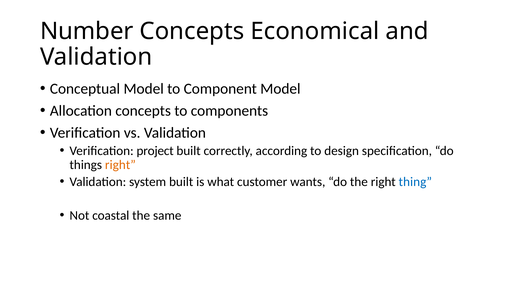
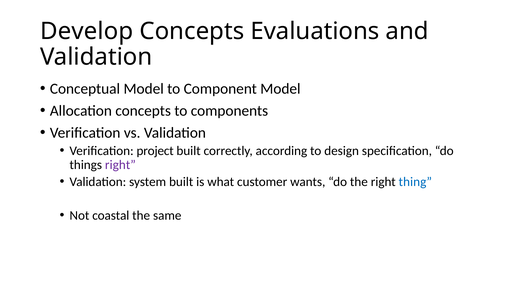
Number: Number -> Develop
Economical: Economical -> Evaluations
right at (120, 165) colour: orange -> purple
